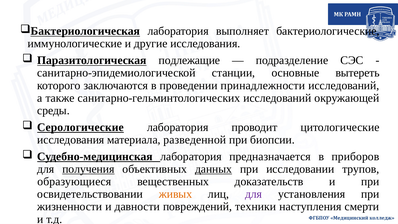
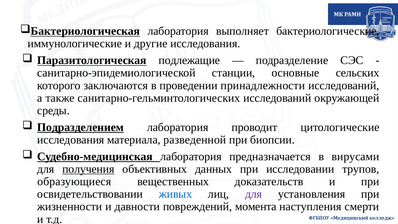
вытереть: вытереть -> сельских
Серологические: Серологические -> Подразделением
приборов: приборов -> вирусами
данных underline: present -> none
живых colour: orange -> blue
техники: техники -> момента
